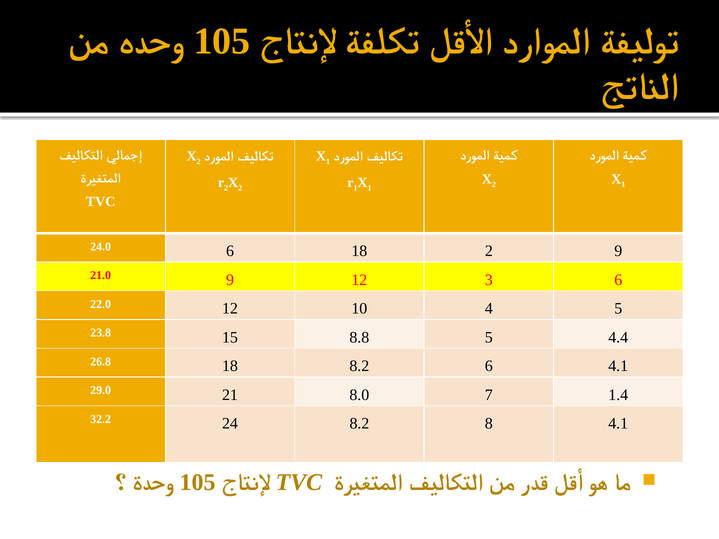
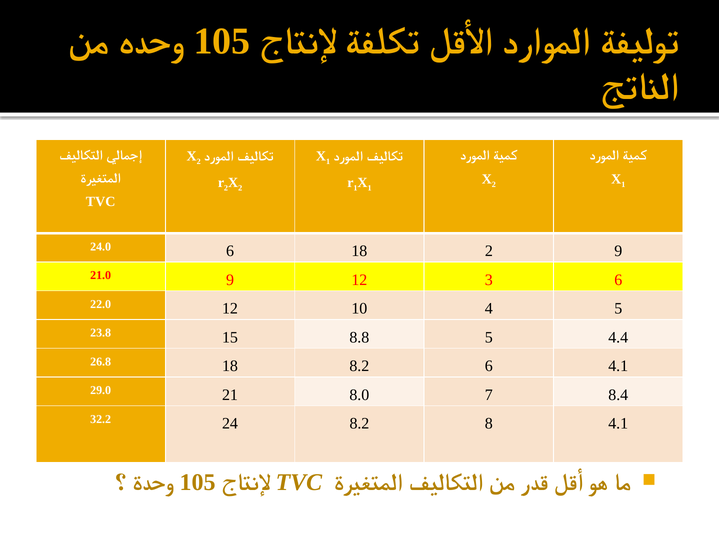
1.4: 1.4 -> 8.4
